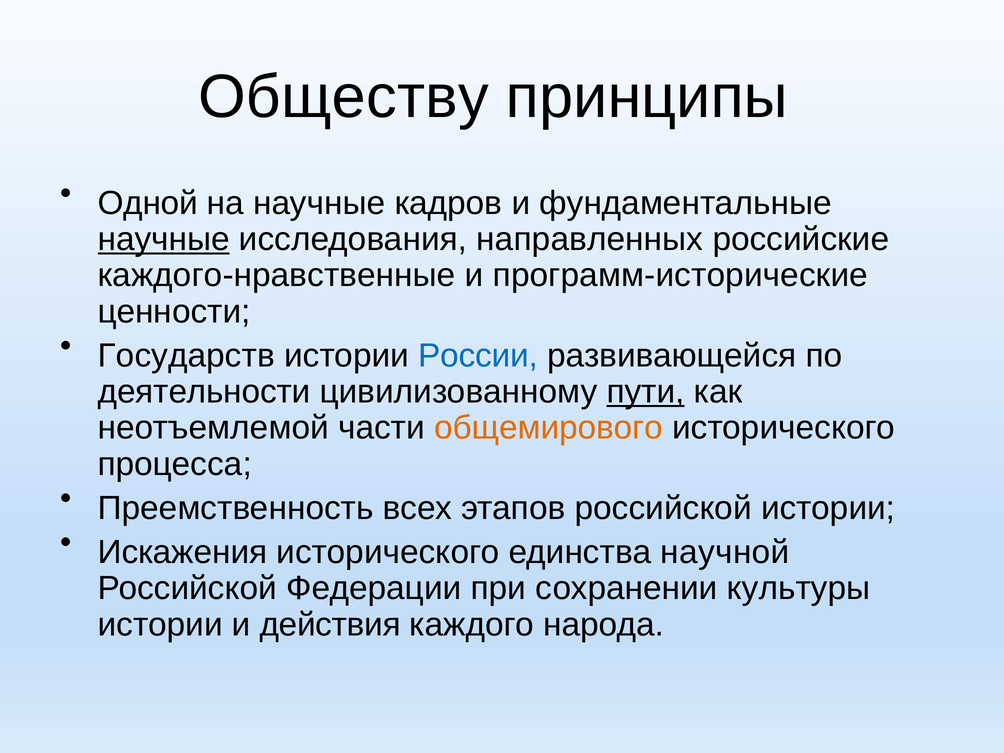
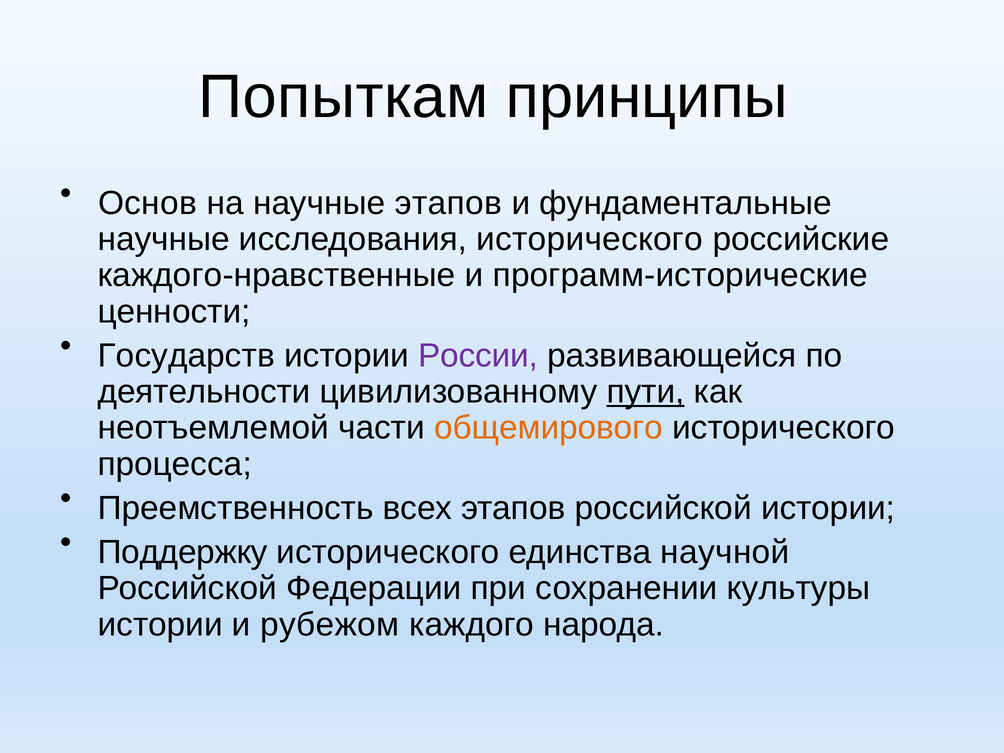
Обществу: Обществу -> Попыткам
Одной: Одной -> Основ
научные кадров: кадров -> этапов
научные at (164, 239) underline: present -> none
исследования направленных: направленных -> исторического
России colour: blue -> purple
Искажения: Искажения -> Поддержку
действия: действия -> рубежом
